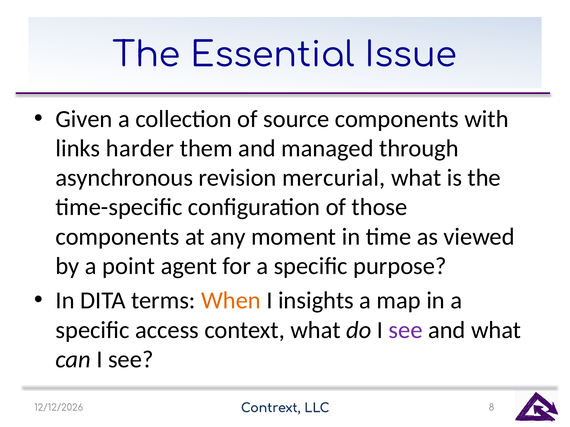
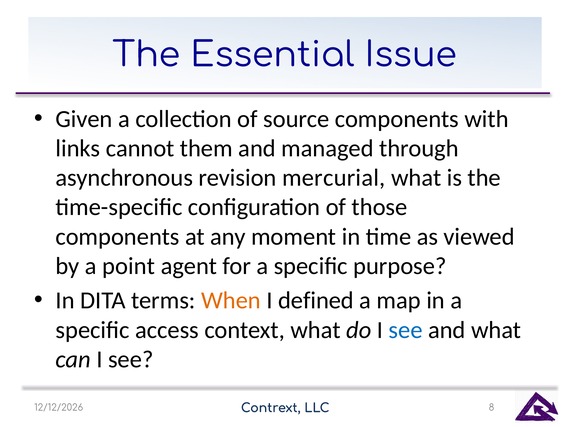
harder: harder -> cannot
insights: insights -> defined
see at (406, 330) colour: purple -> blue
